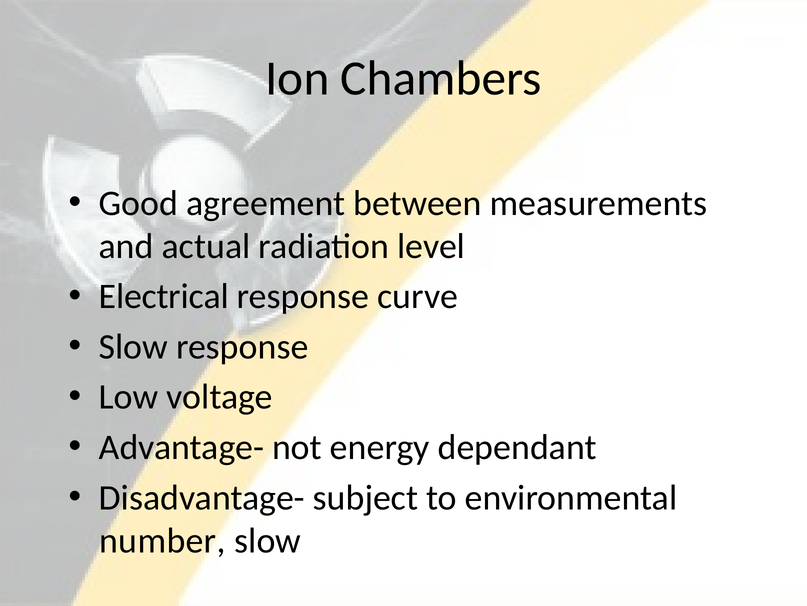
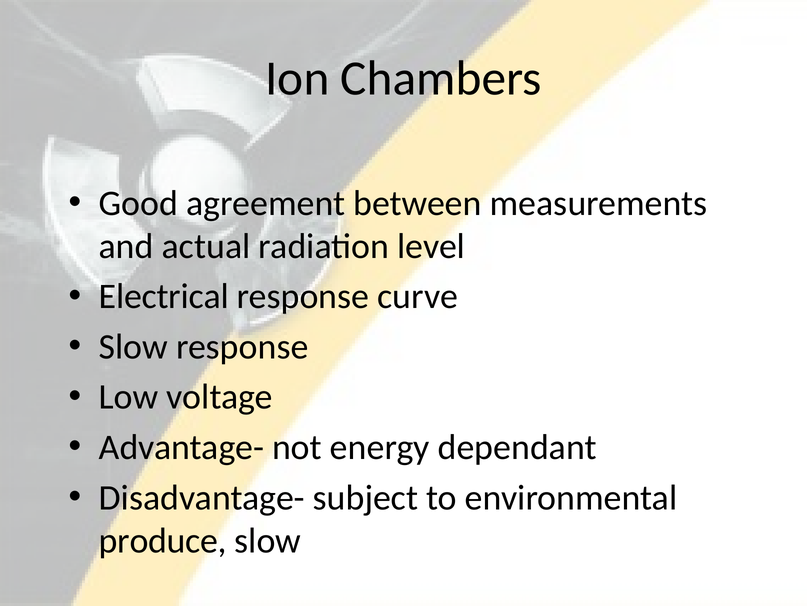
number: number -> produce
